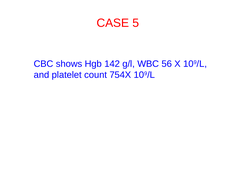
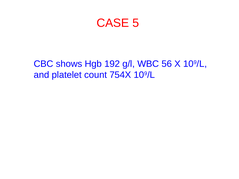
142: 142 -> 192
